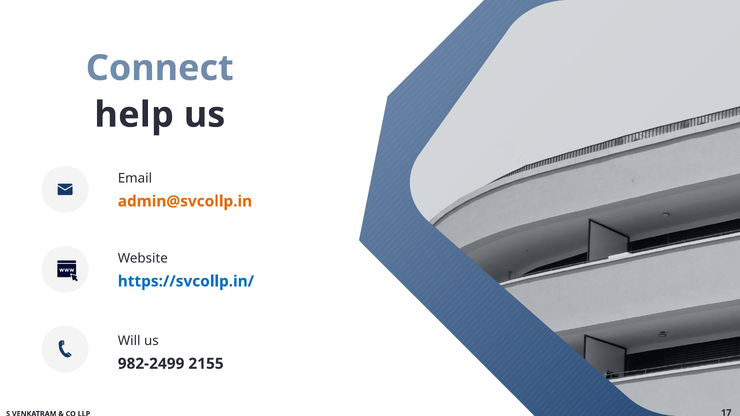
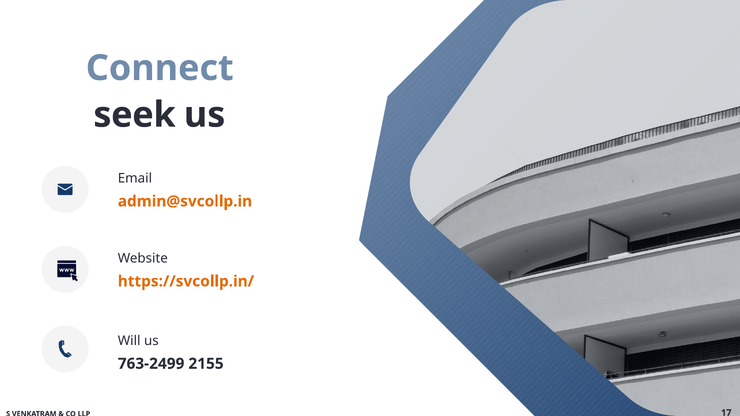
help: help -> seek
https://svcollp.in/ colour: blue -> orange
982-2499: 982-2499 -> 763-2499
